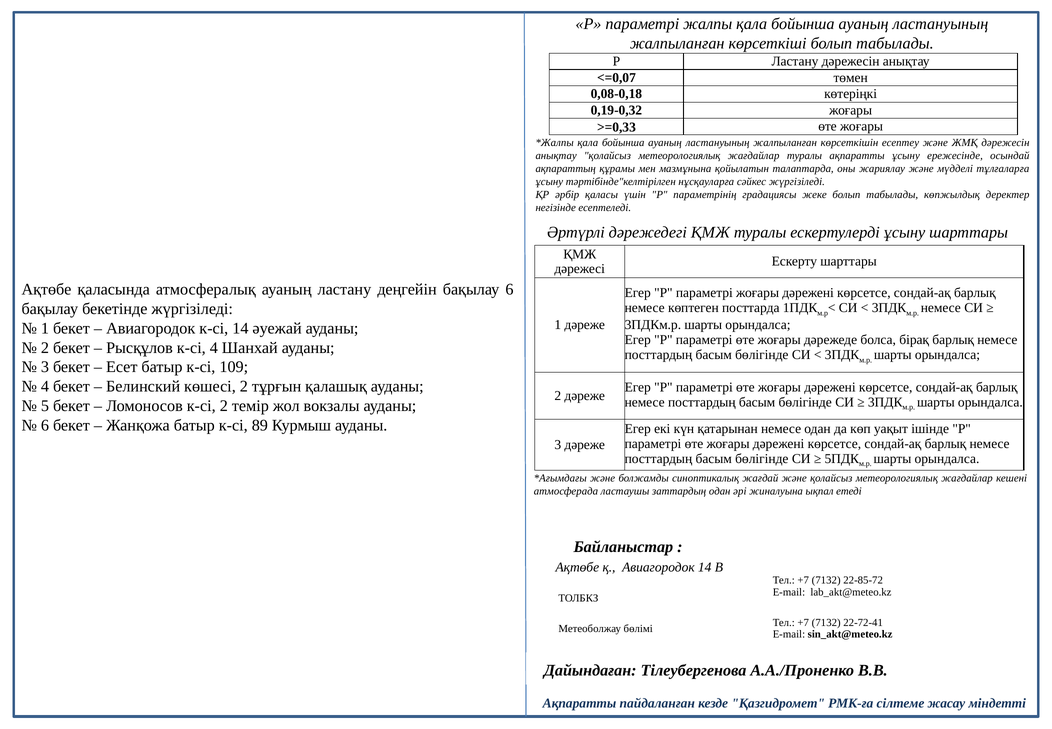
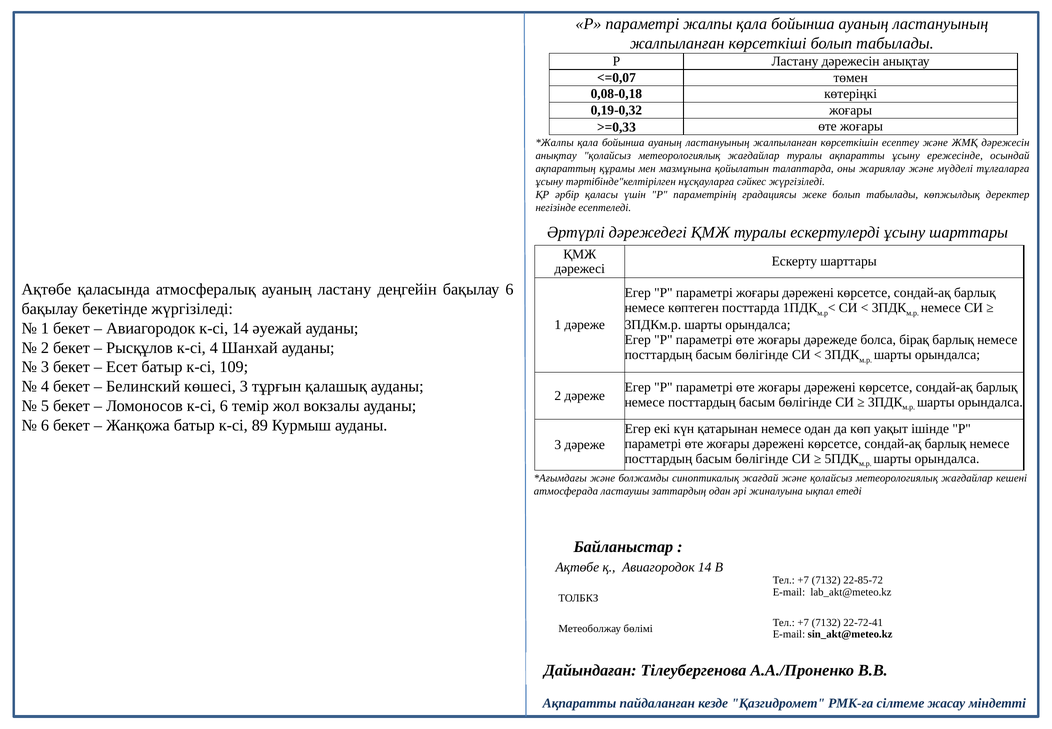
көшесі 2: 2 -> 3
к-сі 2: 2 -> 6
